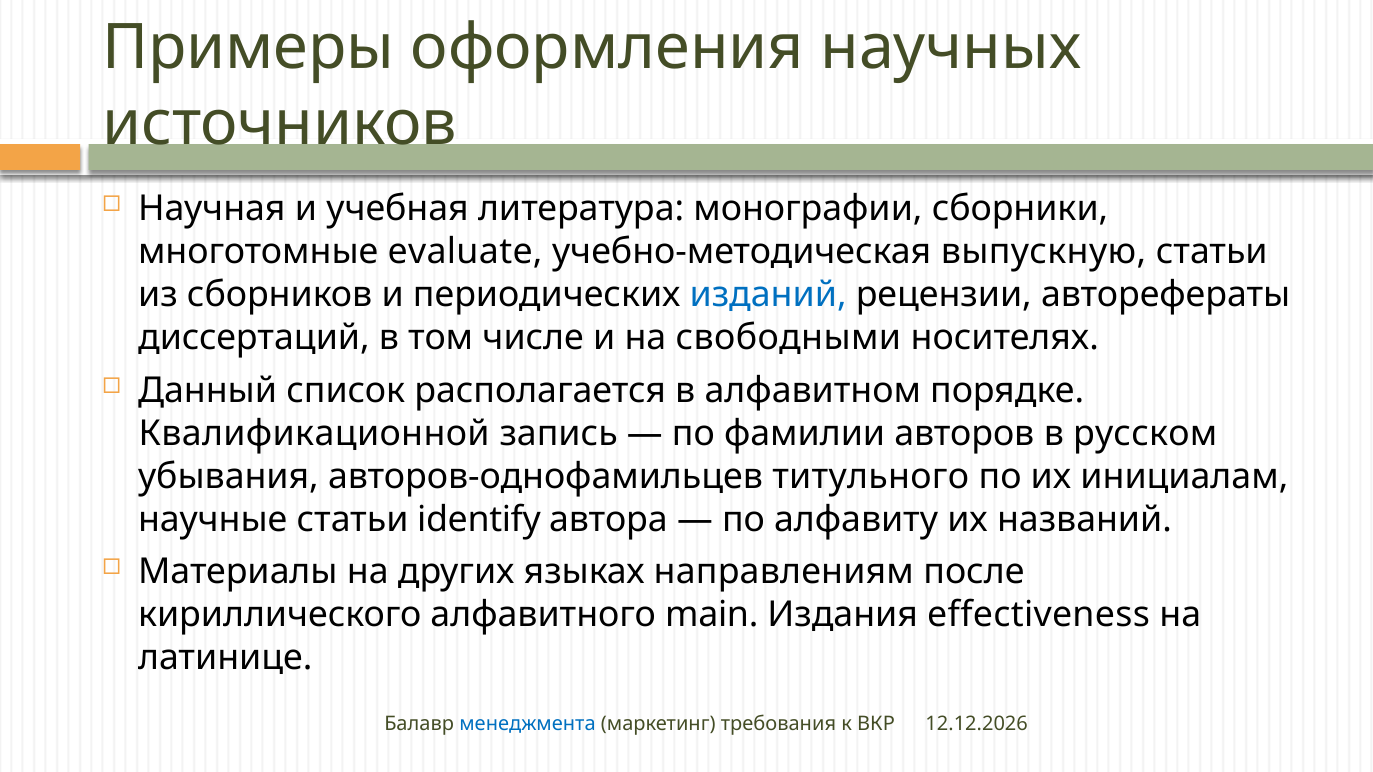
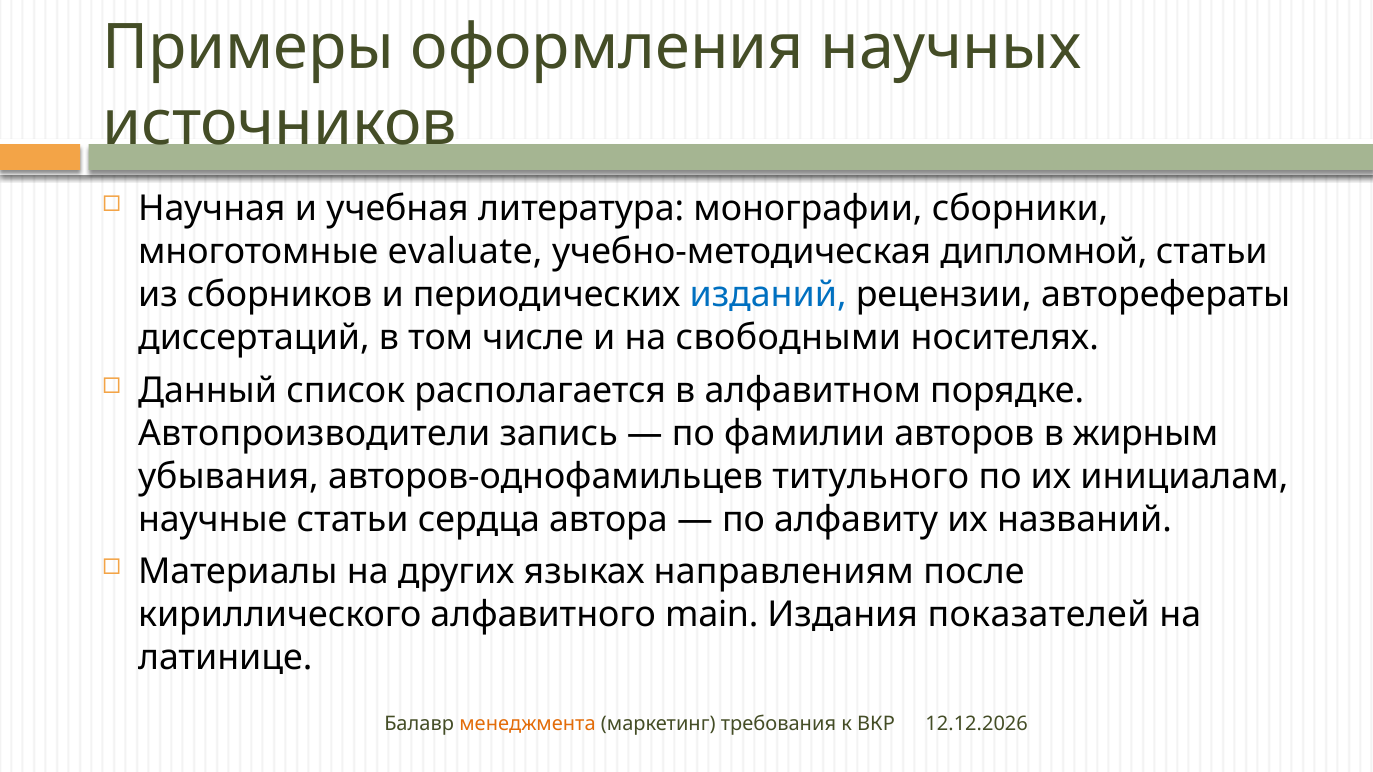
выпускную: выпускную -> дипломной
Квалификационной: Квалификационной -> Автопроизводители
русском: русском -> жирным
identify: identify -> сердца
effectiveness: effectiveness -> показателей
менеджмента colour: blue -> orange
